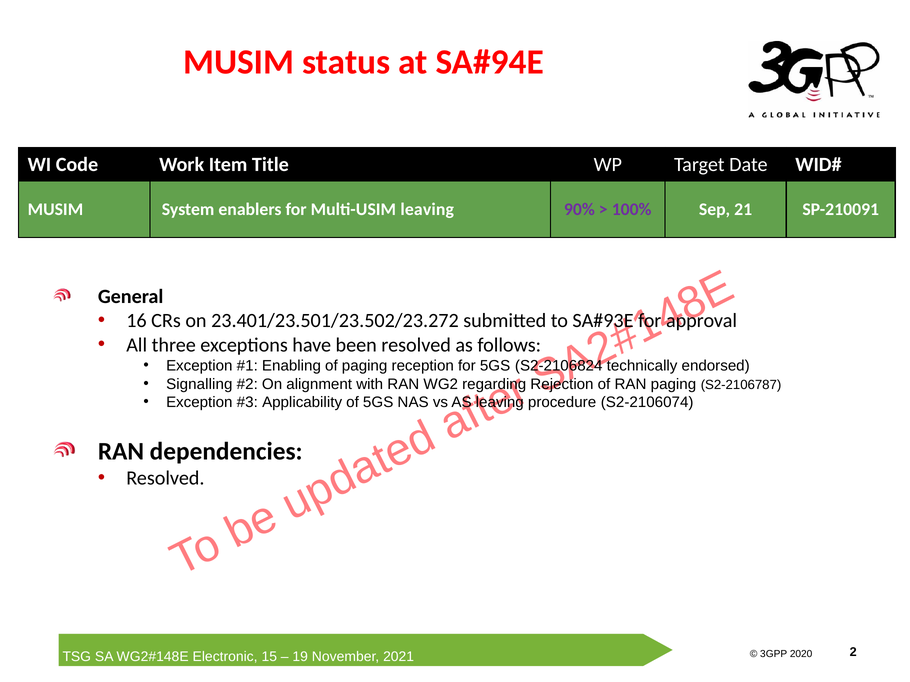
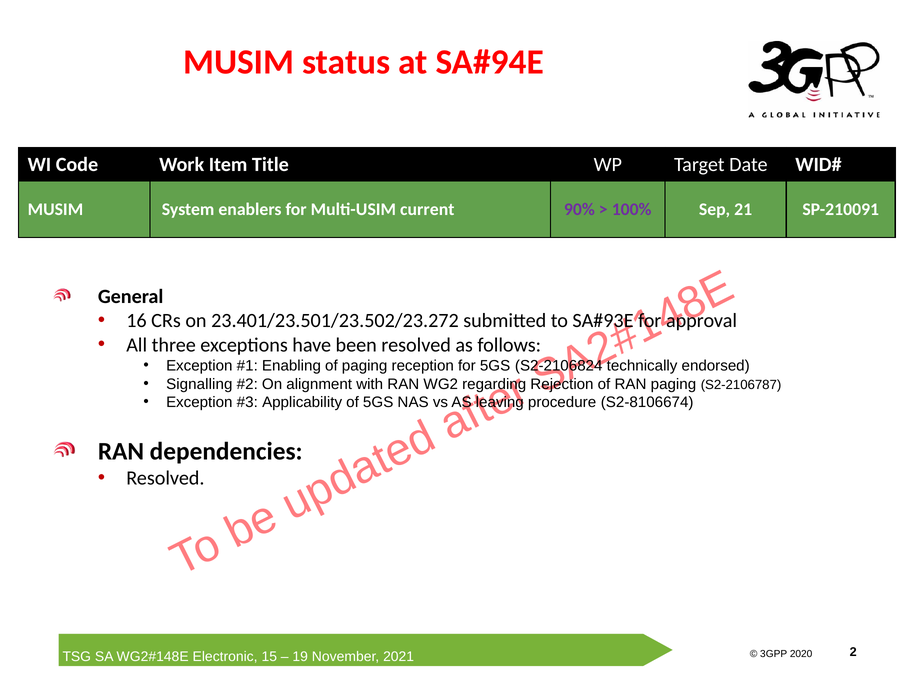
Multi-USIM leaving: leaving -> current
S2-2106074: S2-2106074 -> S2-8106674
